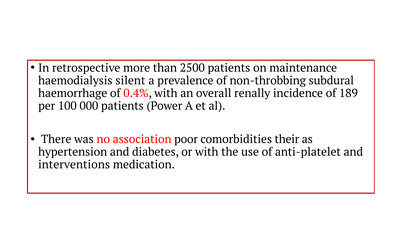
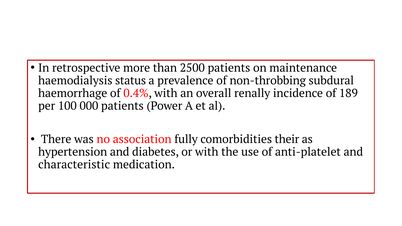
silent: silent -> status
poor: poor -> fully
interventions: interventions -> characteristic
